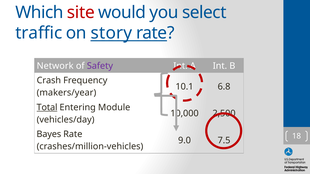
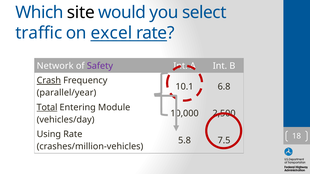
site colour: red -> black
story: story -> excel
Crash underline: none -> present
makers/year: makers/year -> parallel/year
Bayes: Bayes -> Using
9.0: 9.0 -> 5.8
